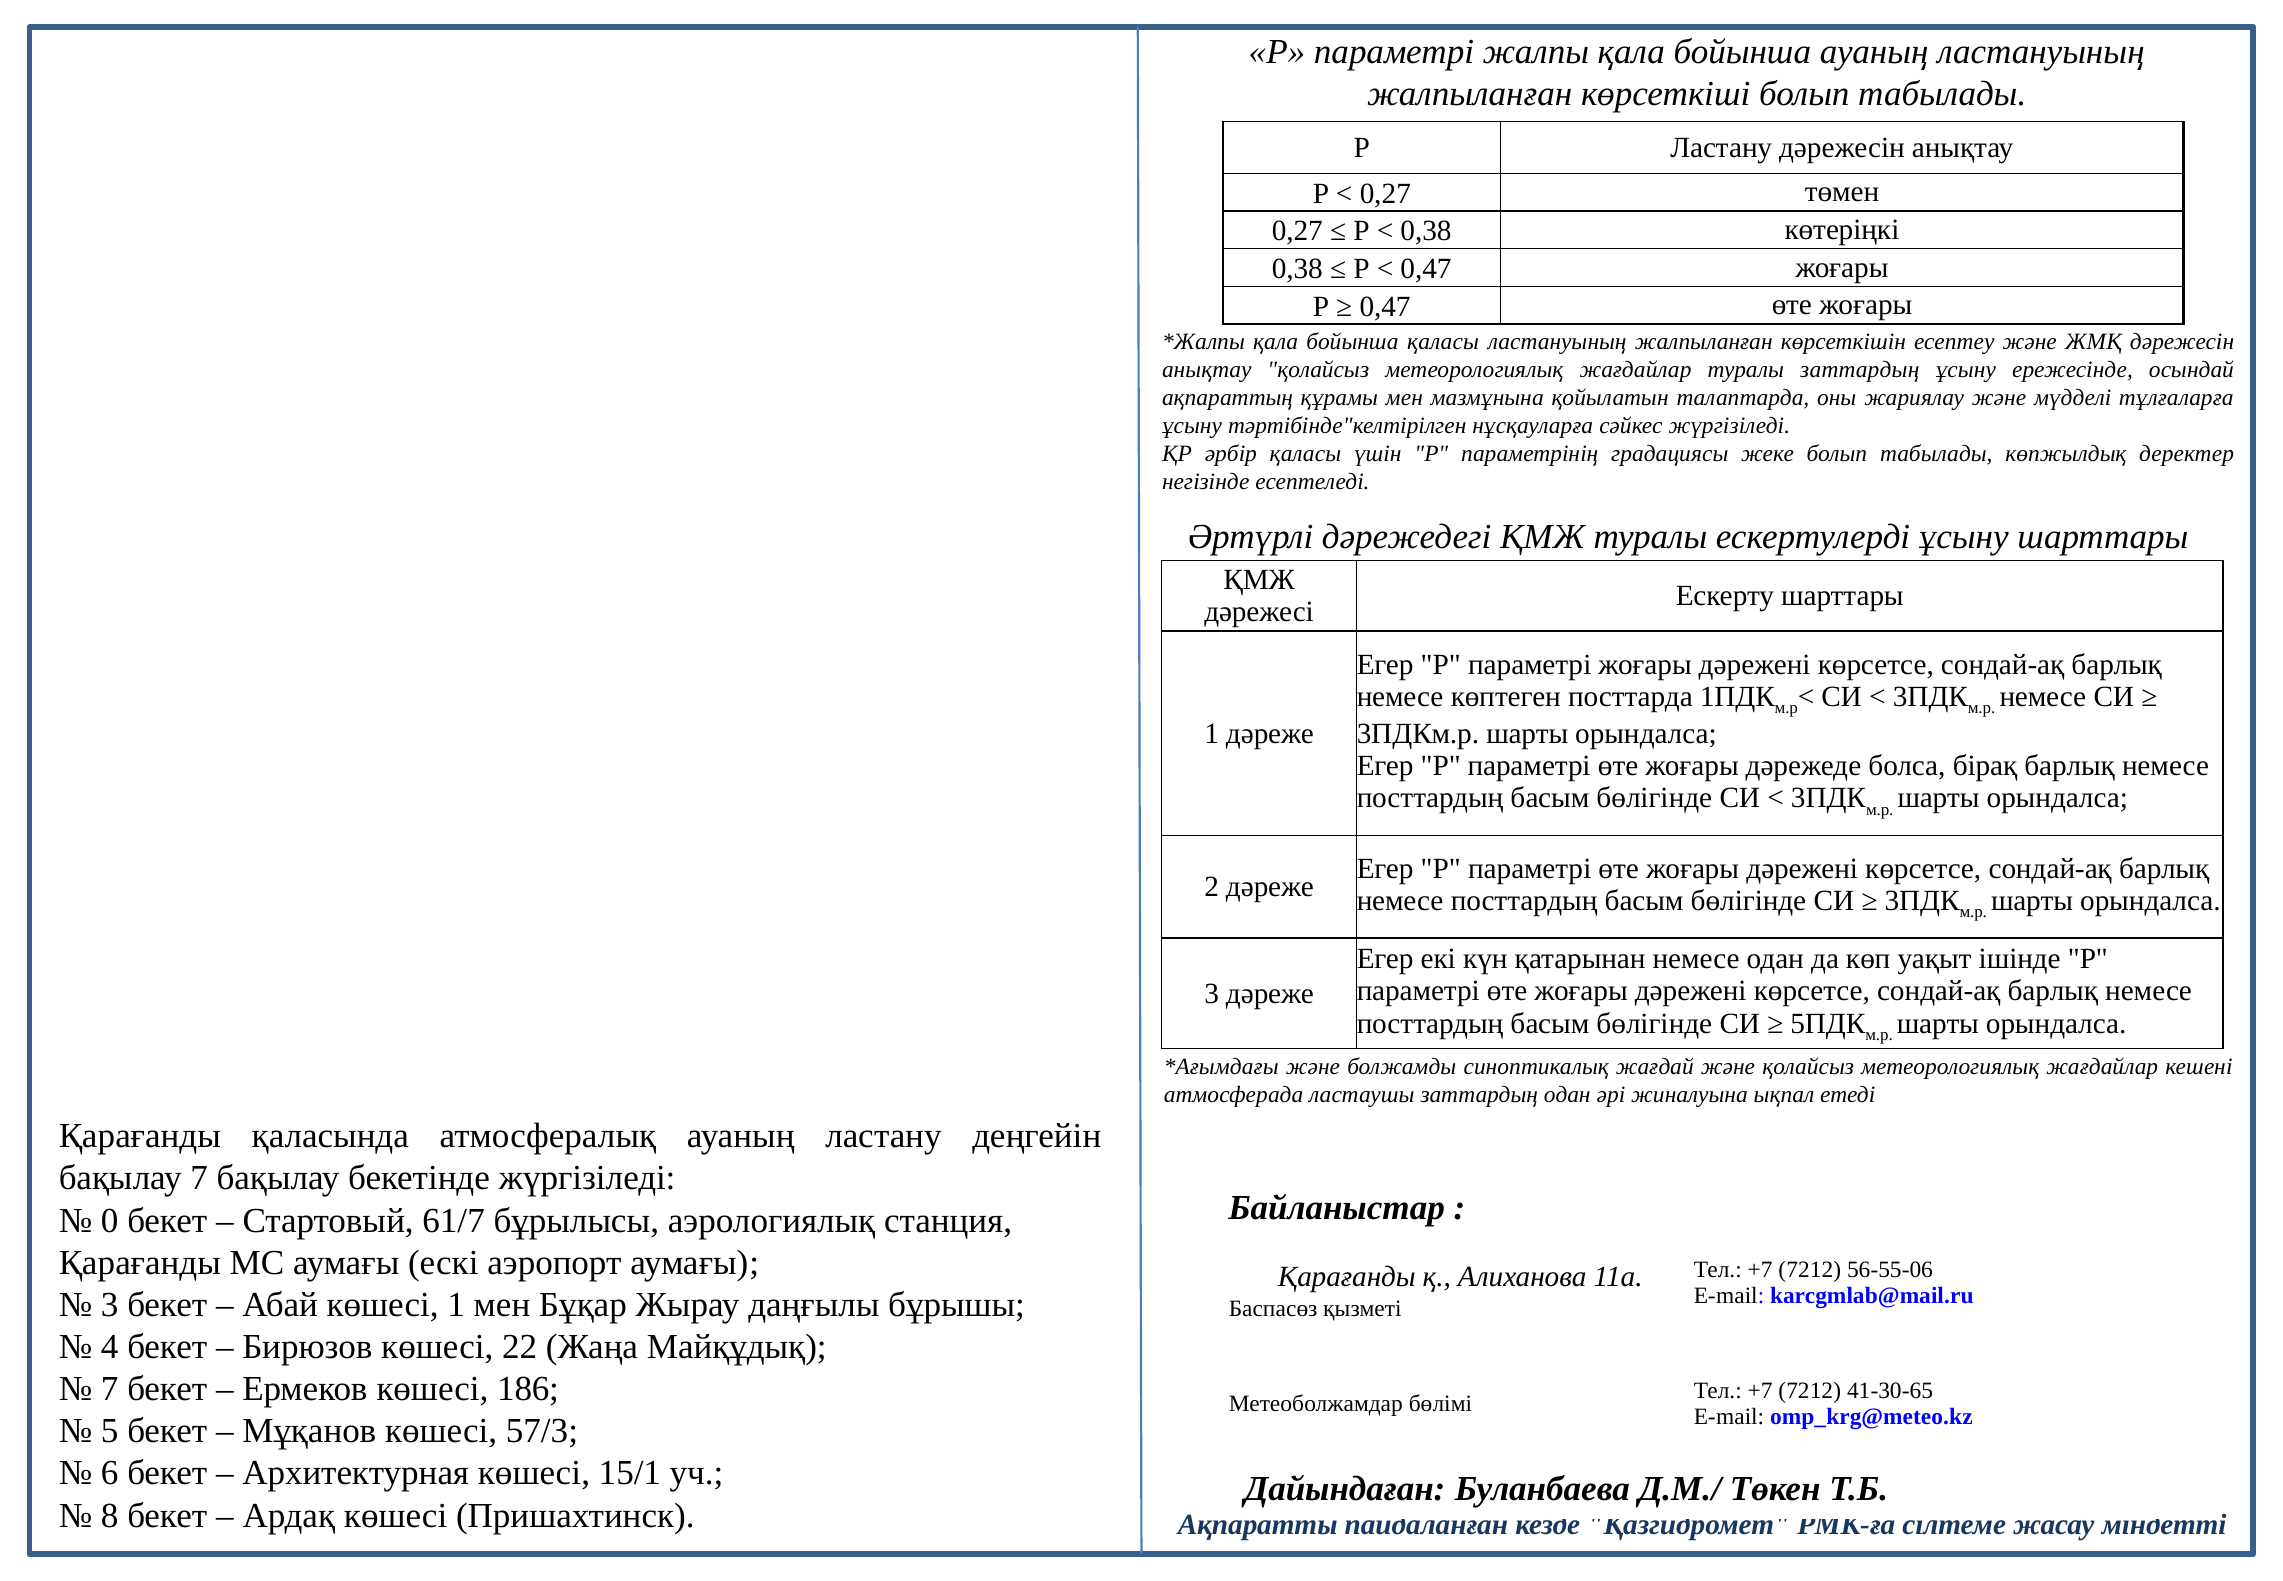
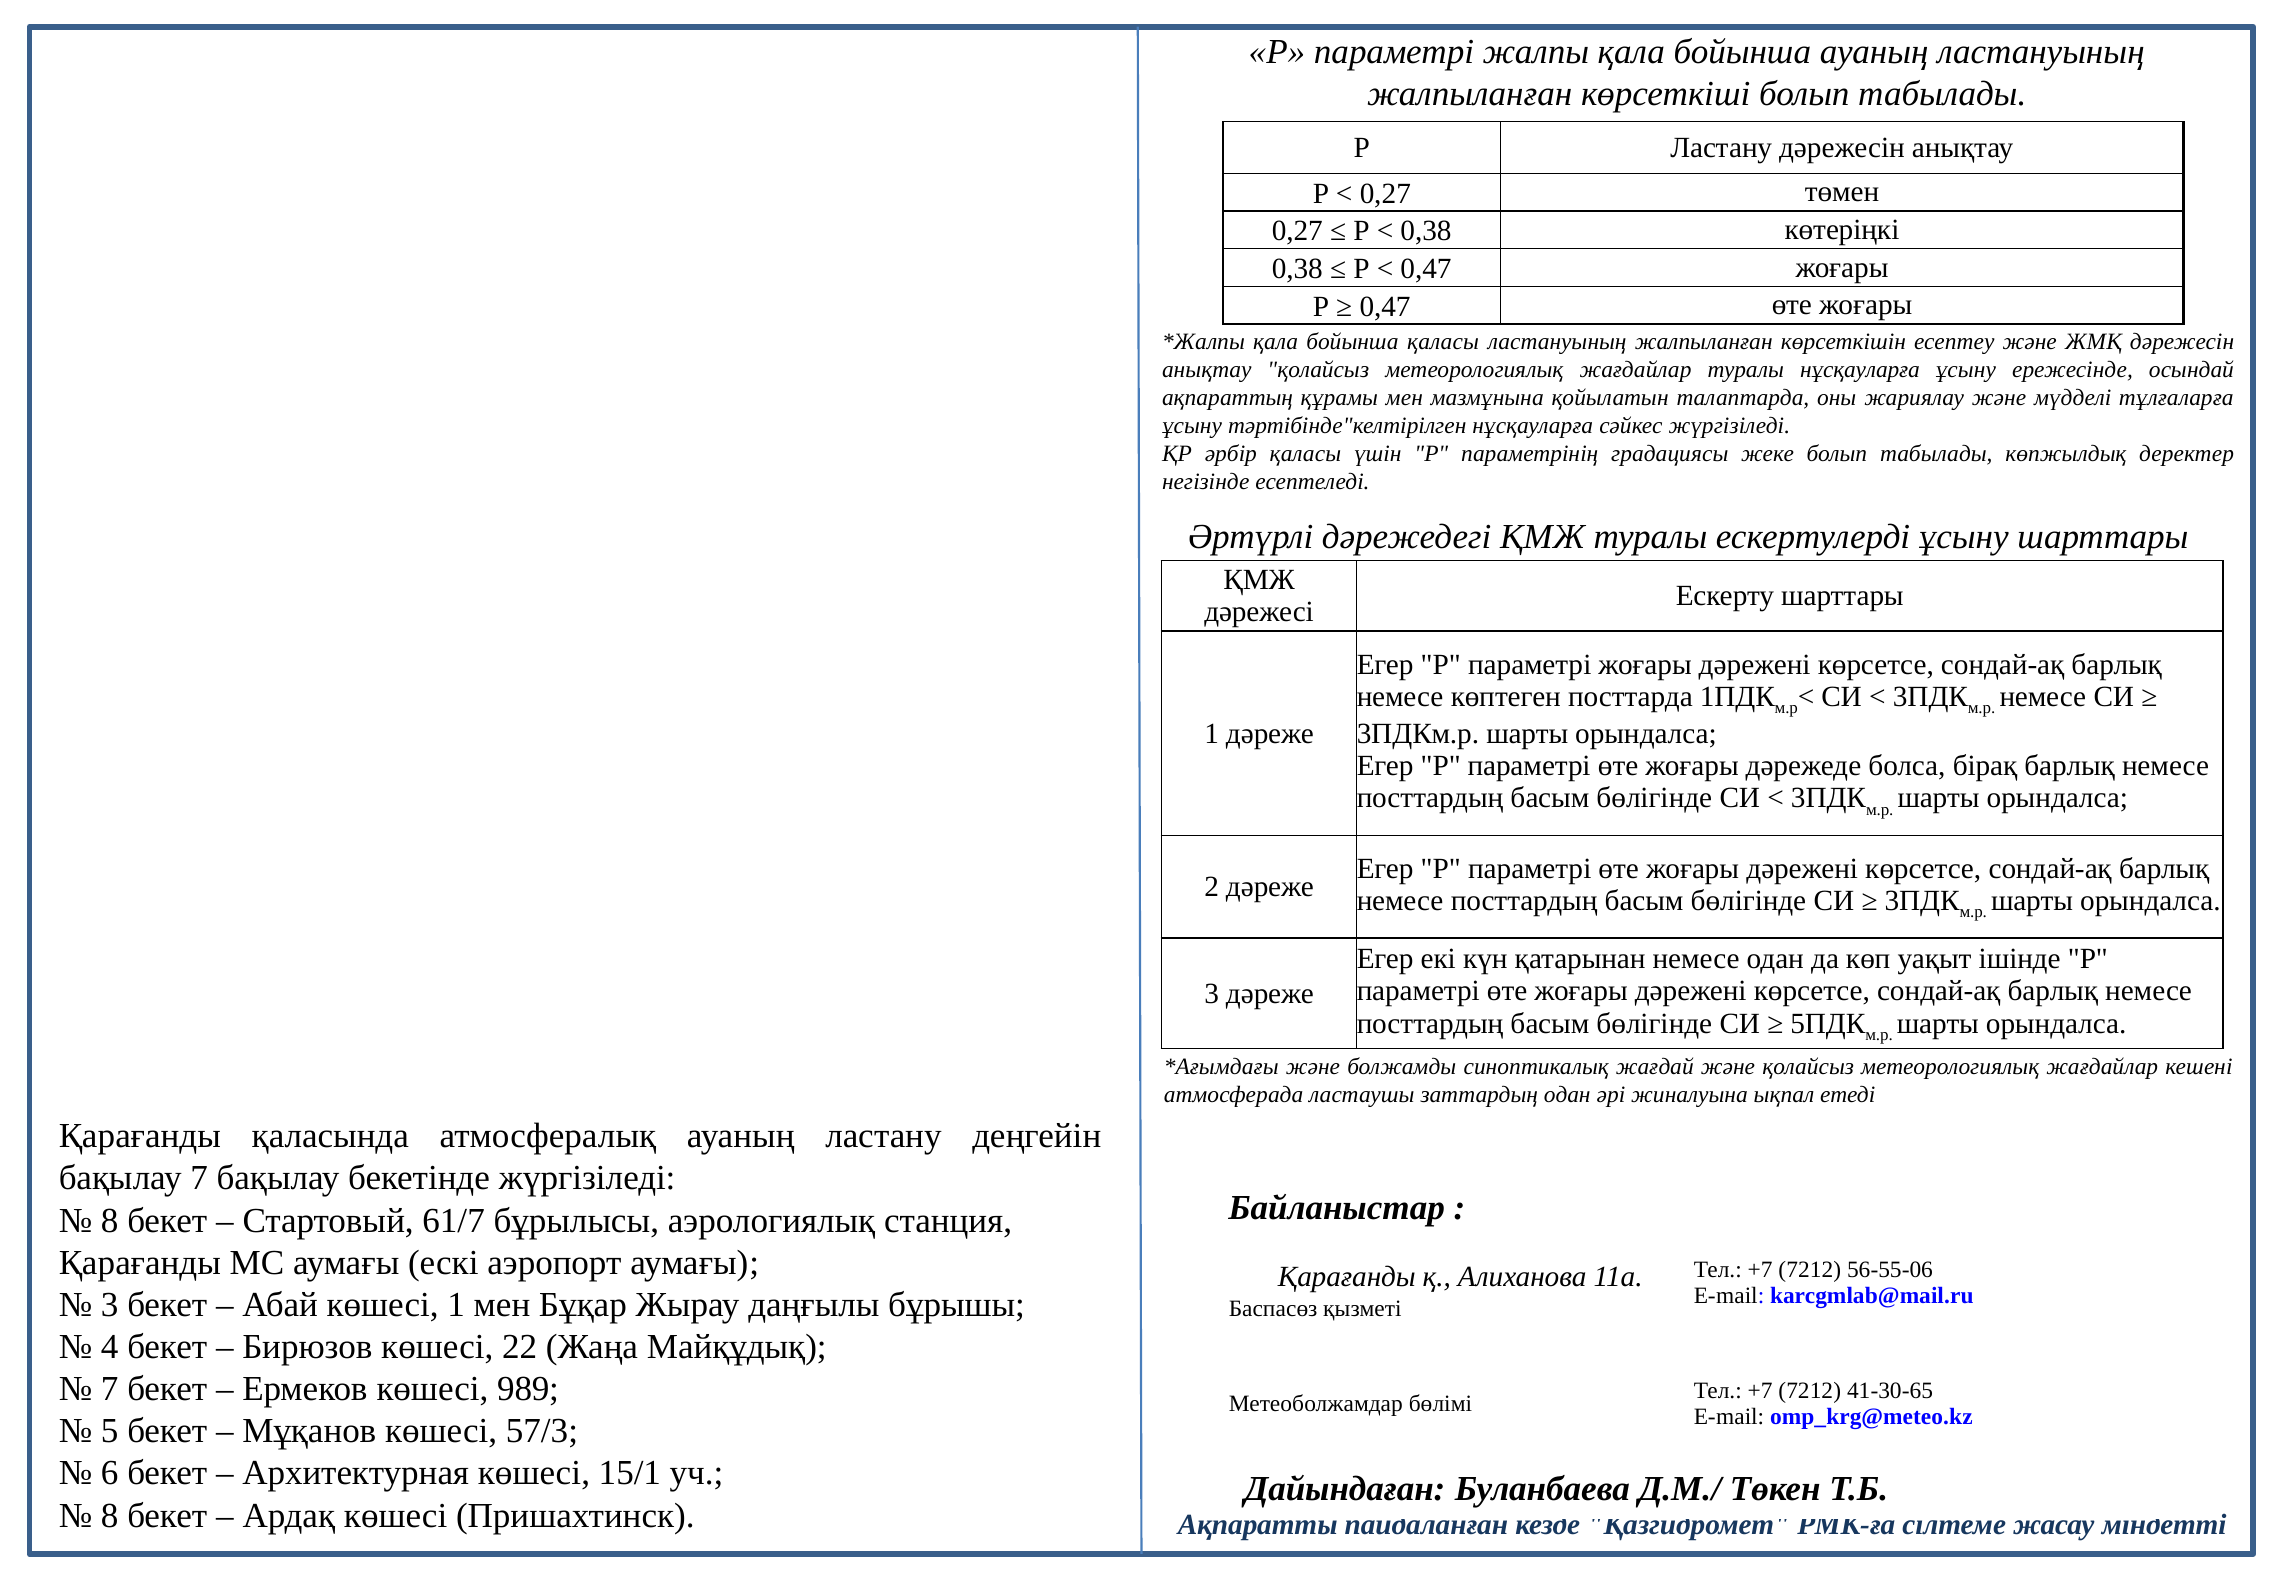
туралы заттардың: заттардың -> нұсқауларға
0 at (110, 1220): 0 -> 8
186: 186 -> 989
